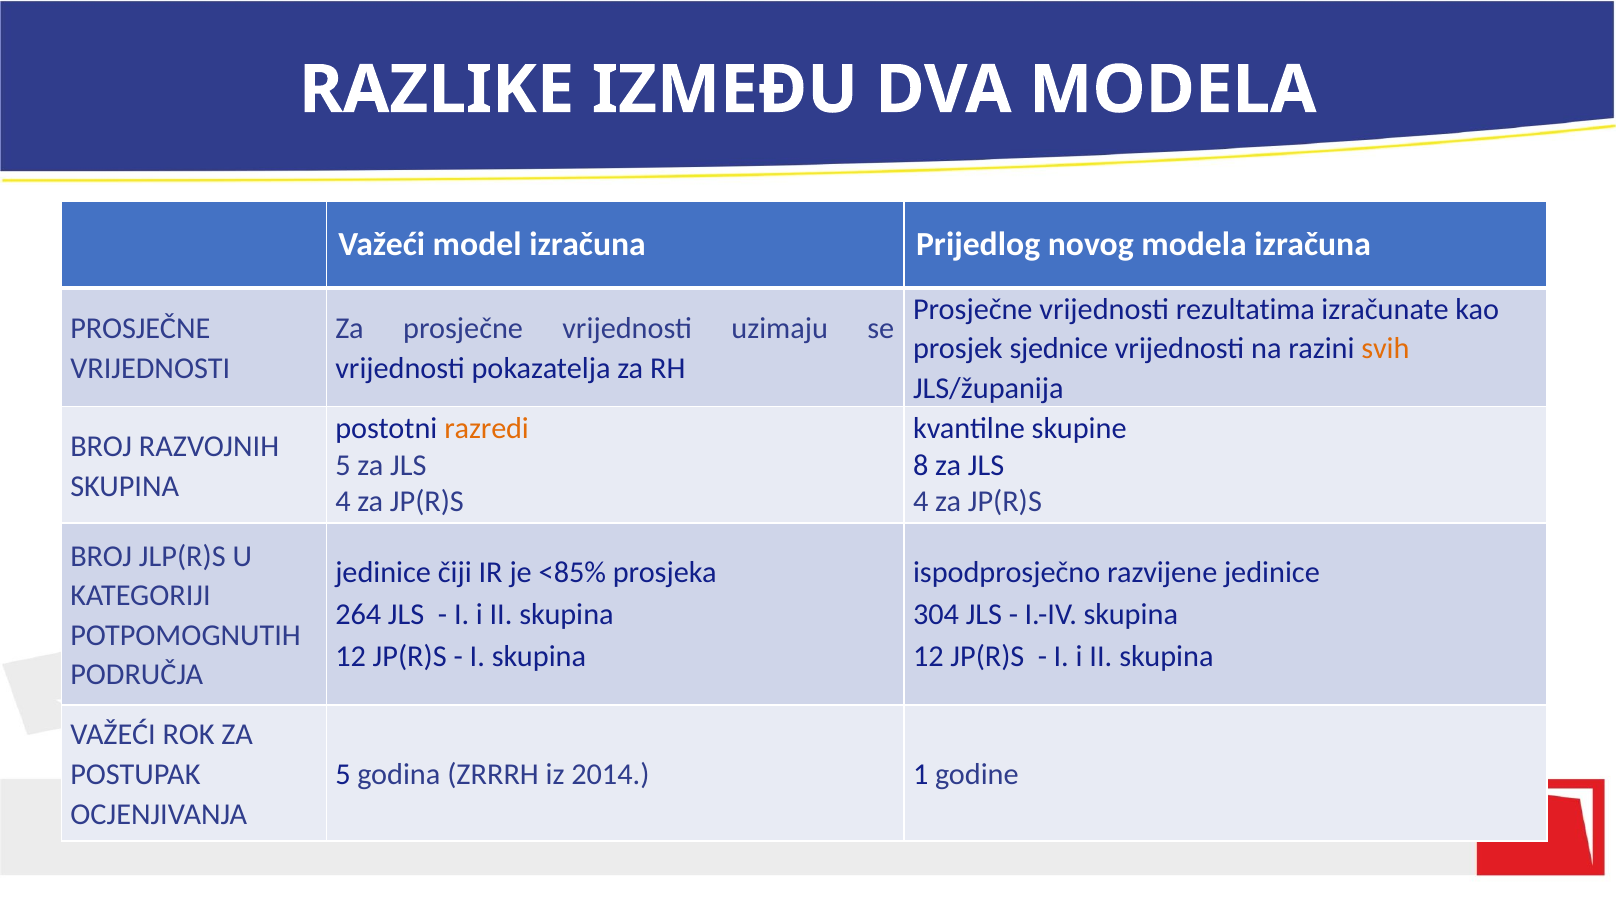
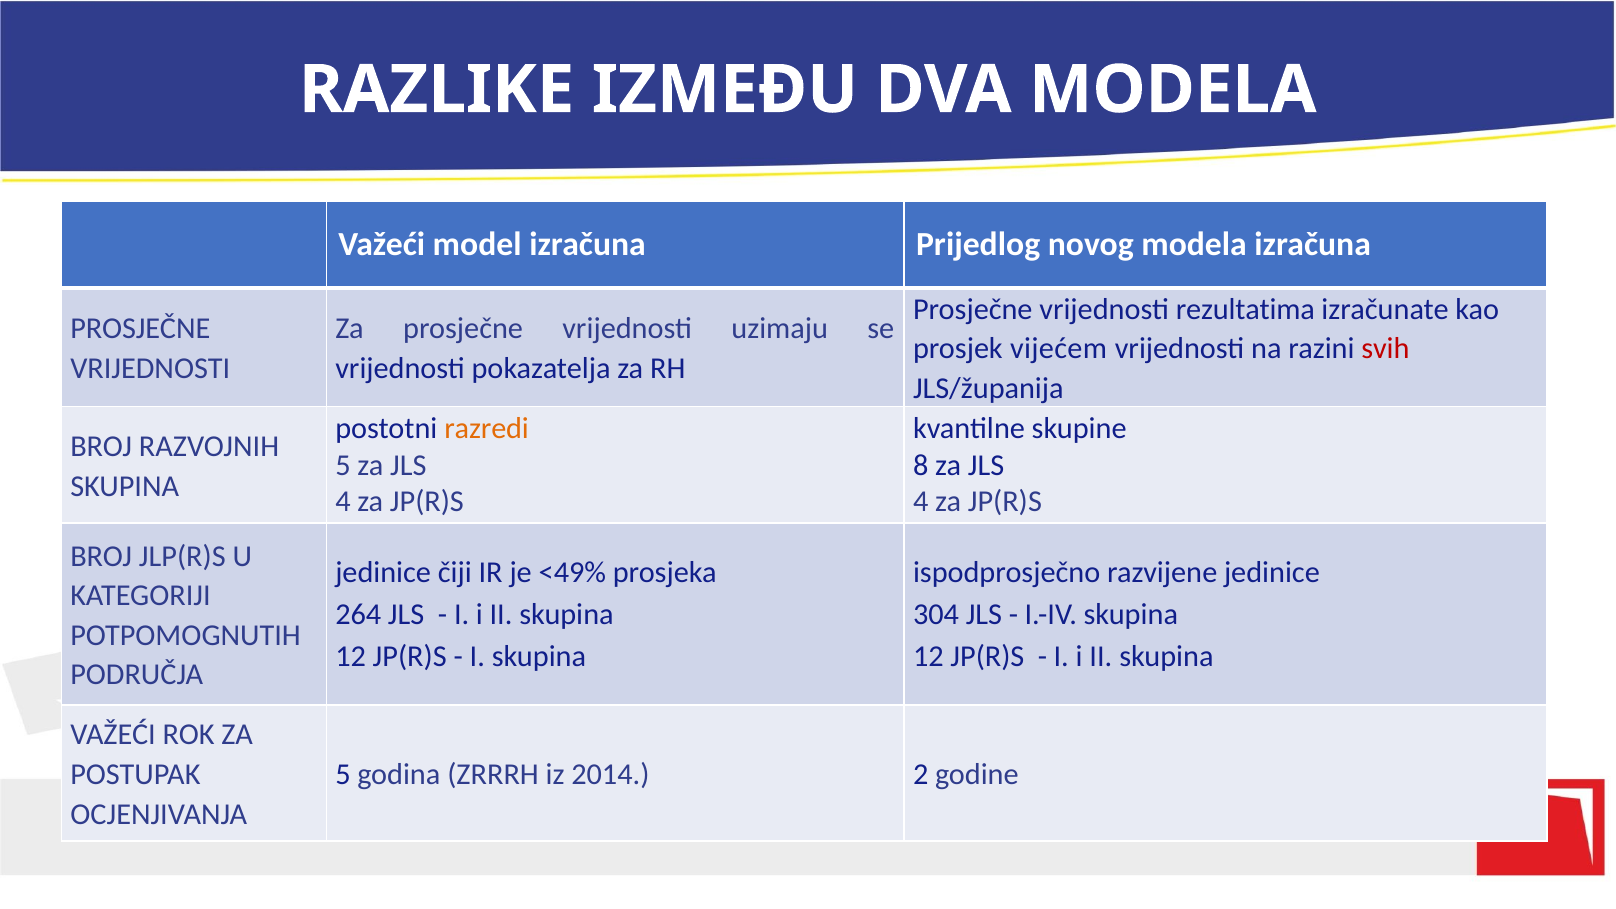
sjednice: sjednice -> vijećem
svih colour: orange -> red
<85%: <85% -> <49%
1: 1 -> 2
